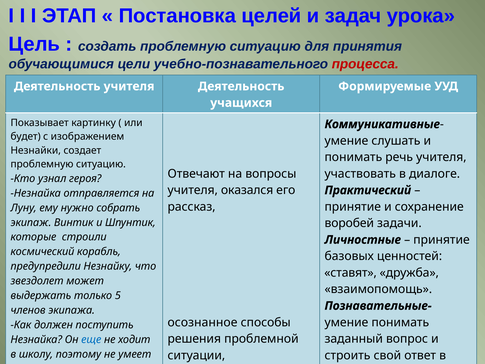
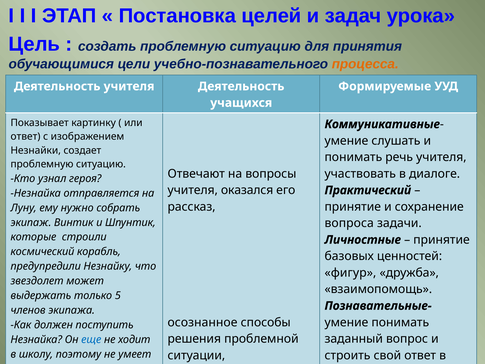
процесса colour: red -> orange
будет at (26, 137): будет -> ответ
воробей: воробей -> вопроса
ставят at (351, 273): ставят -> фигур
